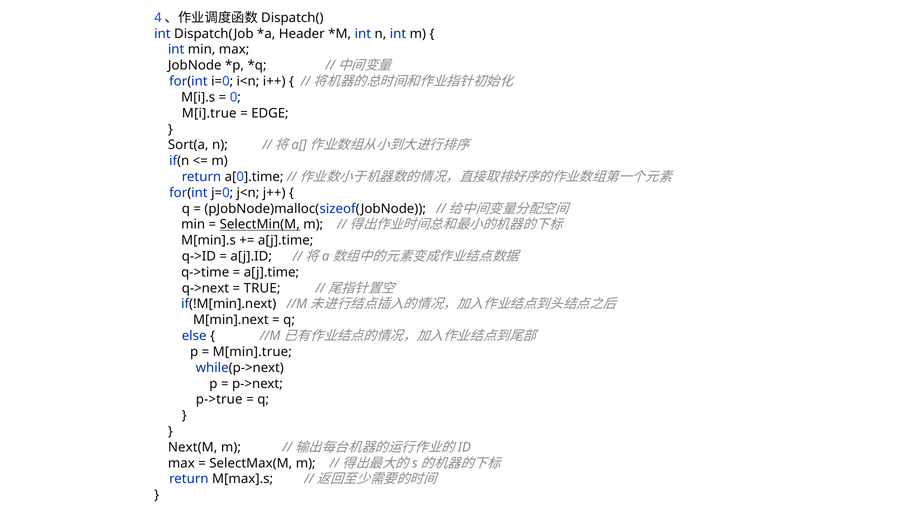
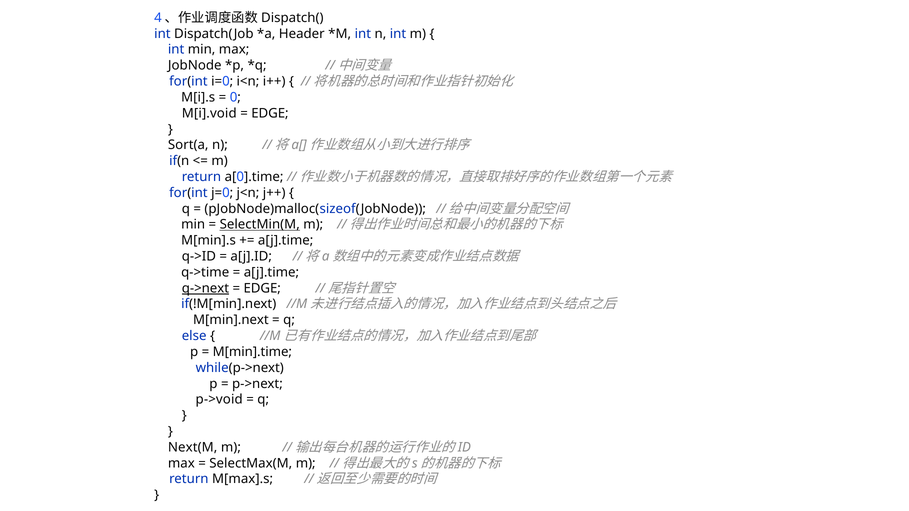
M[i].true: M[i].true -> M[i].void
q->next underline: none -> present
TRUE at (262, 288): TRUE -> EDGE
M[min].true: M[min].true -> M[min].time
p->true: p->true -> p->void
